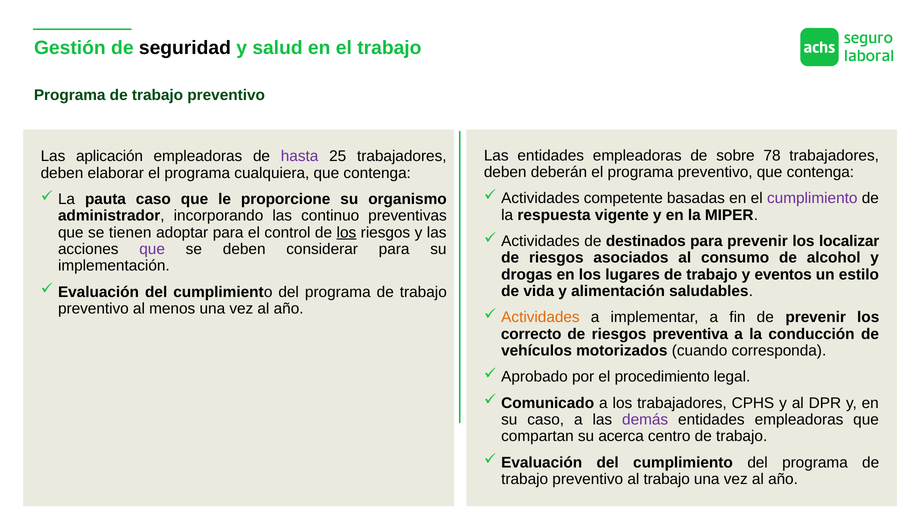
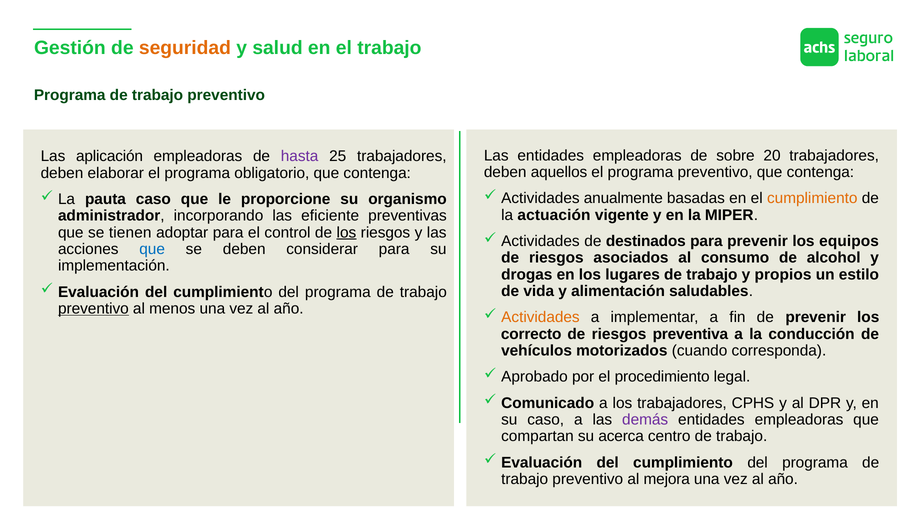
seguridad colour: black -> orange
78: 78 -> 20
deberán: deberán -> aquellos
cualquiera: cualquiera -> obligatorio
competente: competente -> anualmente
cumplimiento at (812, 198) colour: purple -> orange
respuesta: respuesta -> actuación
continuo: continuo -> eficiente
localizar: localizar -> equipos
que at (152, 249) colour: purple -> blue
eventos: eventos -> propios
preventivo at (93, 308) underline: none -> present
al trabajo: trabajo -> mejora
